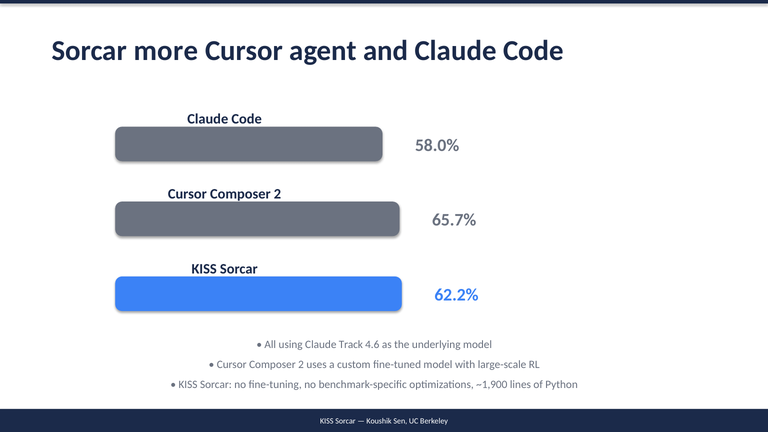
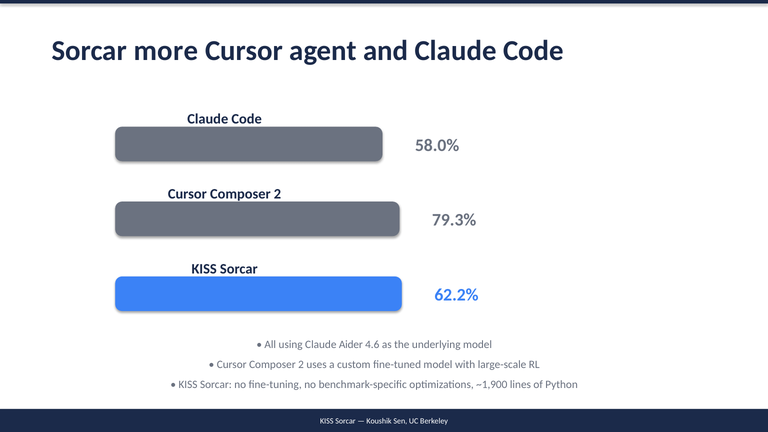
65.7%: 65.7% -> 79.3%
Track: Track -> Aider
